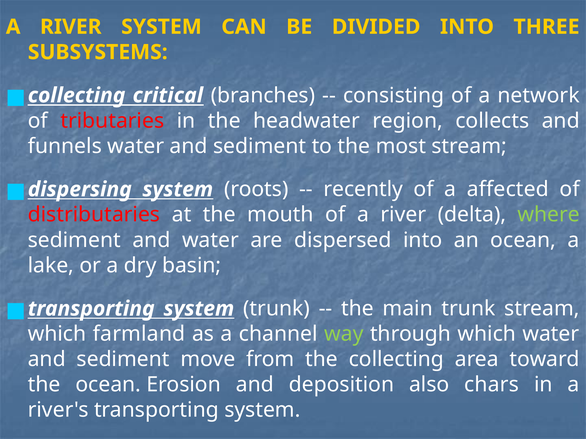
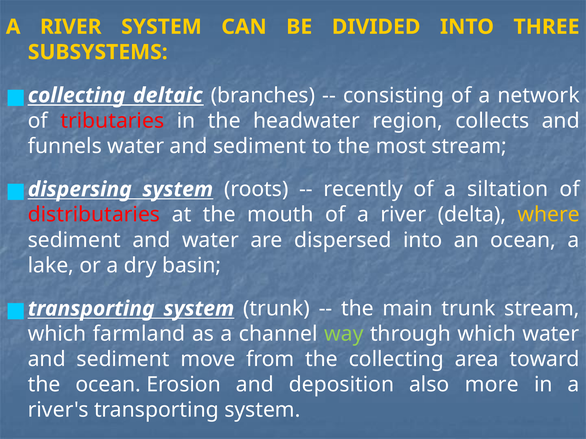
critical: critical -> deltaic
affected: affected -> siltation
where colour: light green -> yellow
chars: chars -> more
